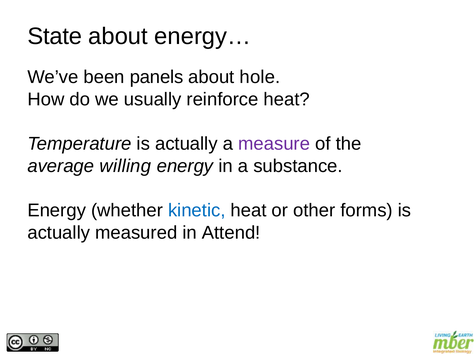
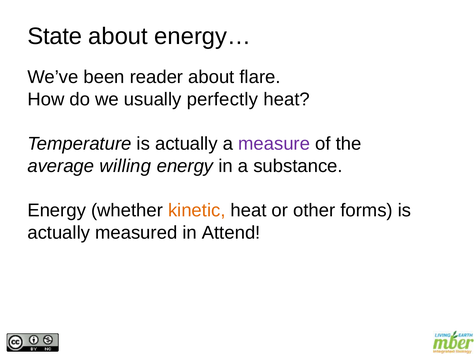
panels: panels -> reader
hole: hole -> flare
reinforce: reinforce -> perfectly
kinetic colour: blue -> orange
